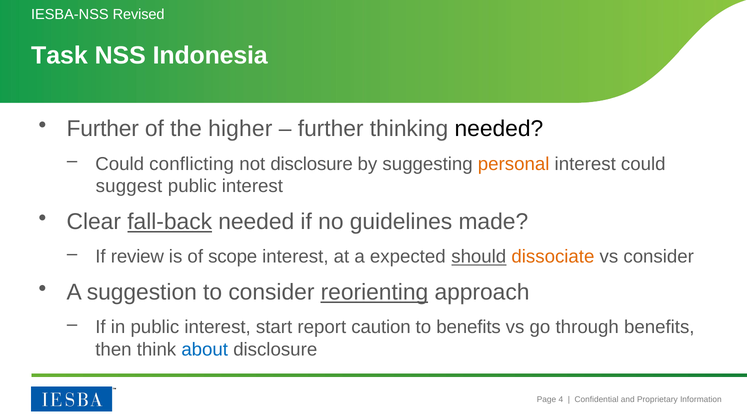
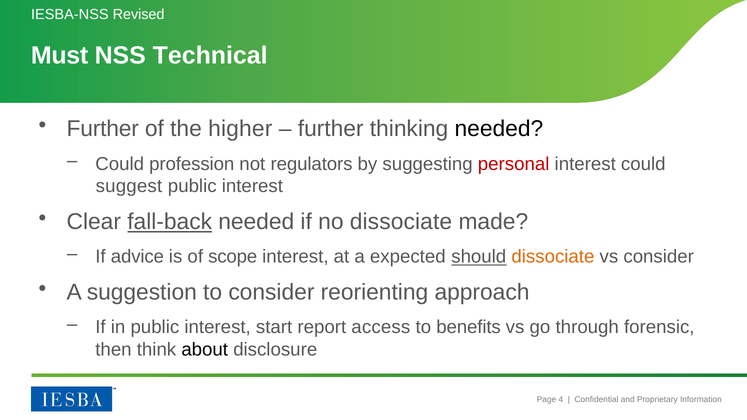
Task: Task -> Must
Indonesia: Indonesia -> Technical
conflicting: conflicting -> profession
not disclosure: disclosure -> regulators
personal colour: orange -> red
no guidelines: guidelines -> dissociate
review: review -> advice
reorienting underline: present -> none
caution: caution -> access
through benefits: benefits -> forensic
about colour: blue -> black
